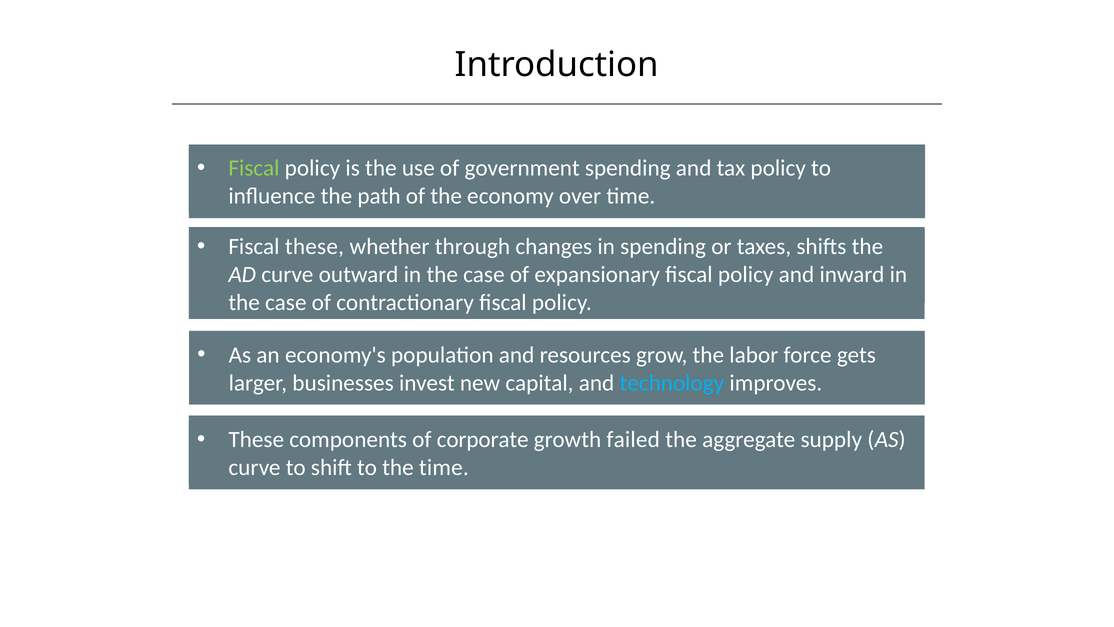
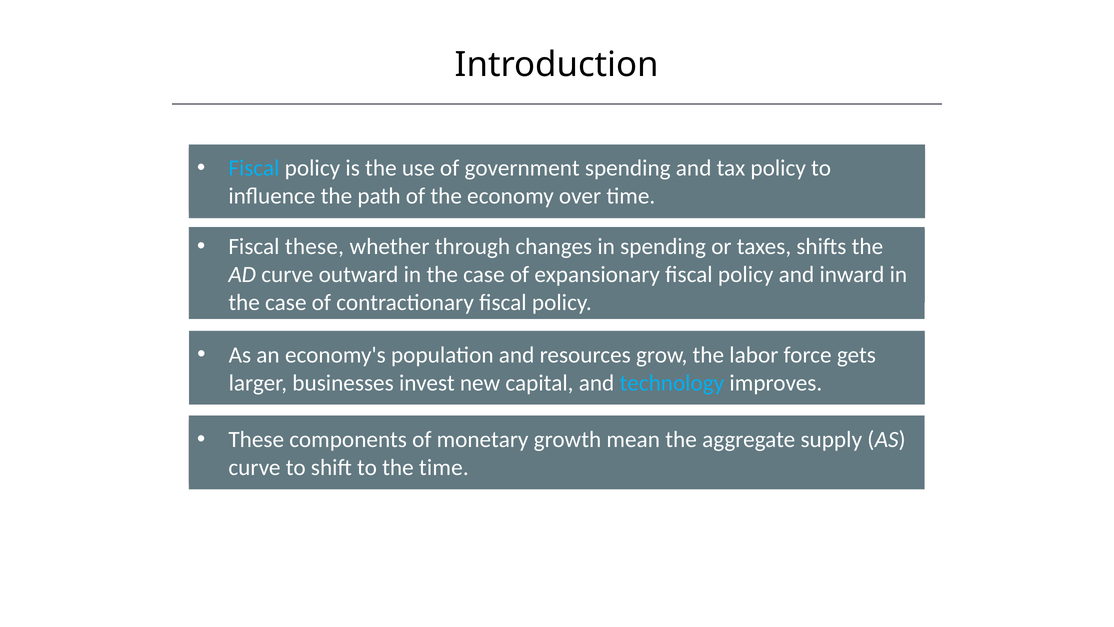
Fiscal at (254, 168) colour: light green -> light blue
corporate: corporate -> monetary
failed: failed -> mean
